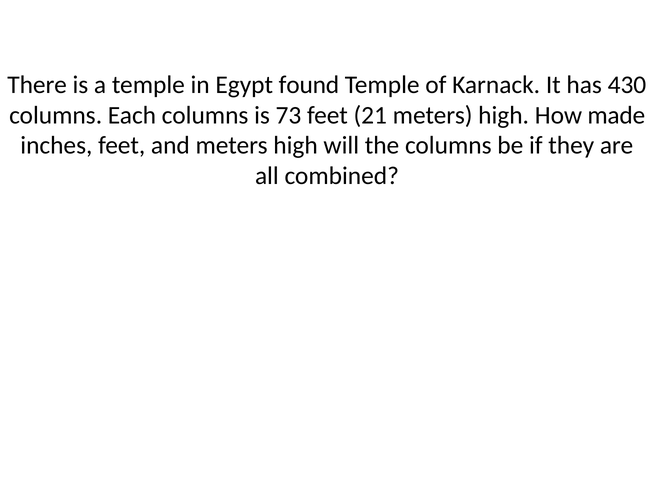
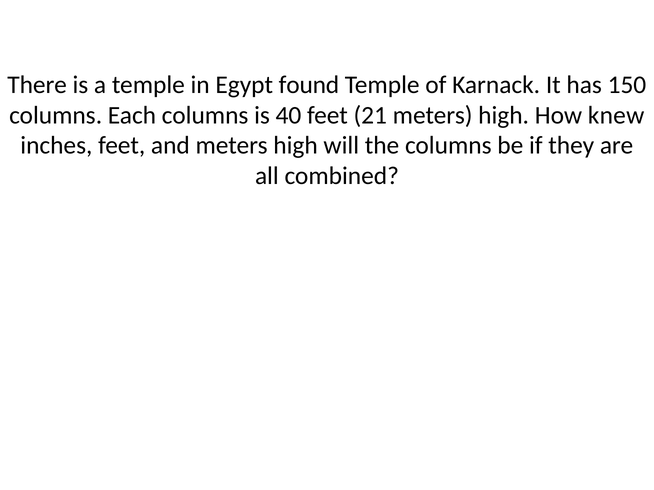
430: 430 -> 150
73: 73 -> 40
made: made -> knew
